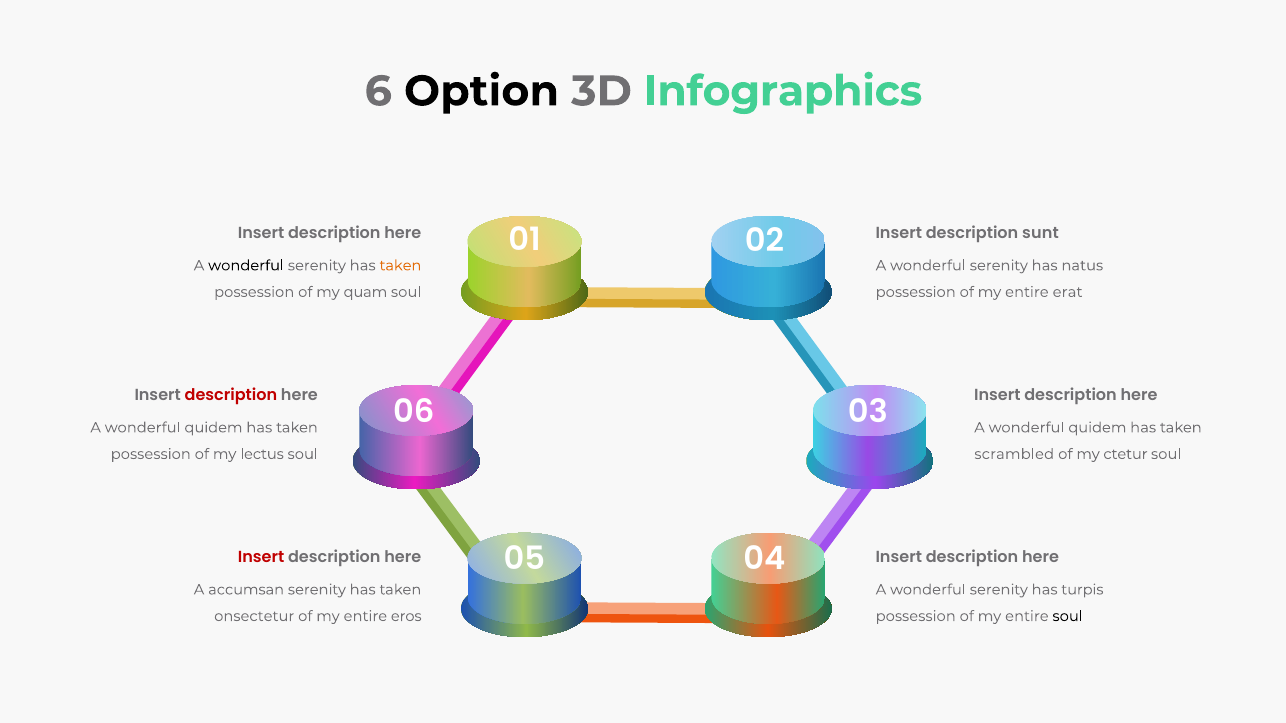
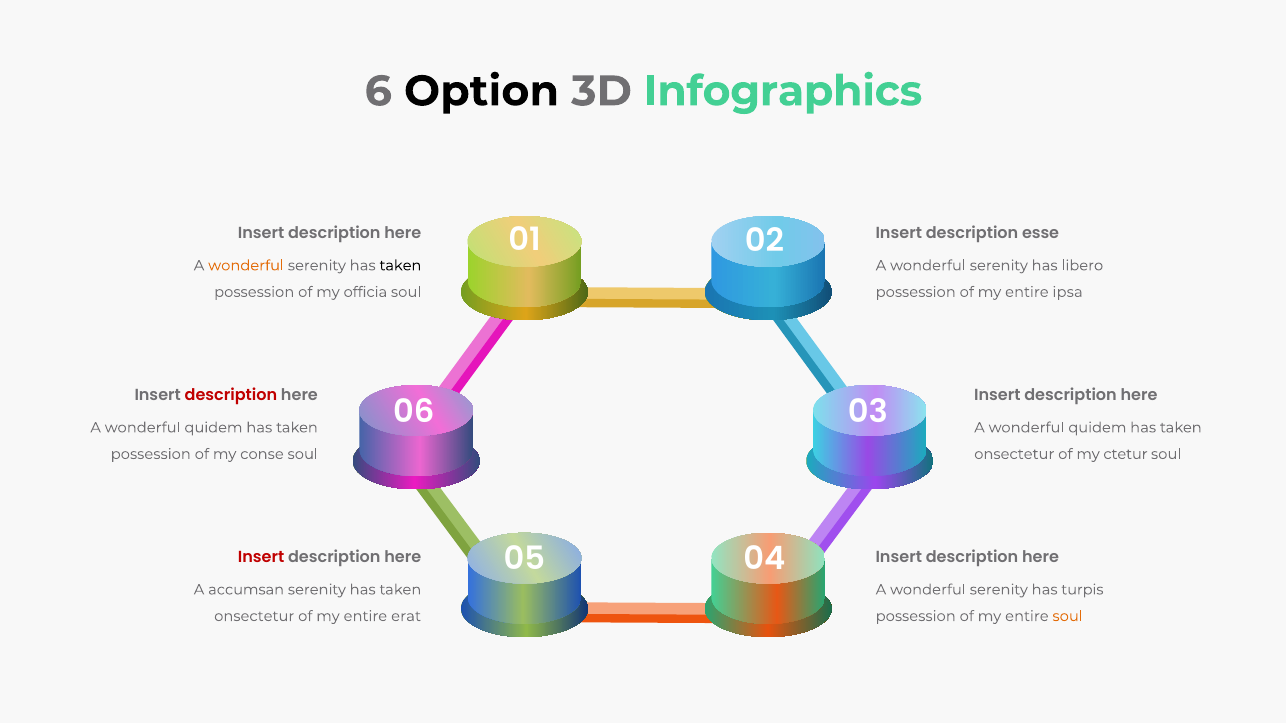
sunt: sunt -> esse
wonderful at (246, 266) colour: black -> orange
taken at (400, 266) colour: orange -> black
natus: natus -> libero
quam: quam -> officia
erat: erat -> ipsa
lectus: lectus -> conse
scrambled at (1014, 454): scrambled -> onsectetur
eros: eros -> erat
soul at (1068, 616) colour: black -> orange
